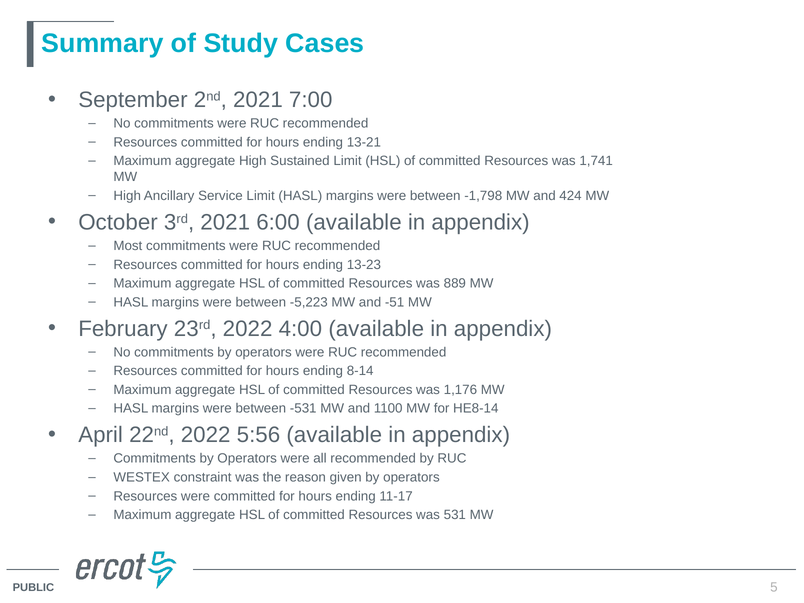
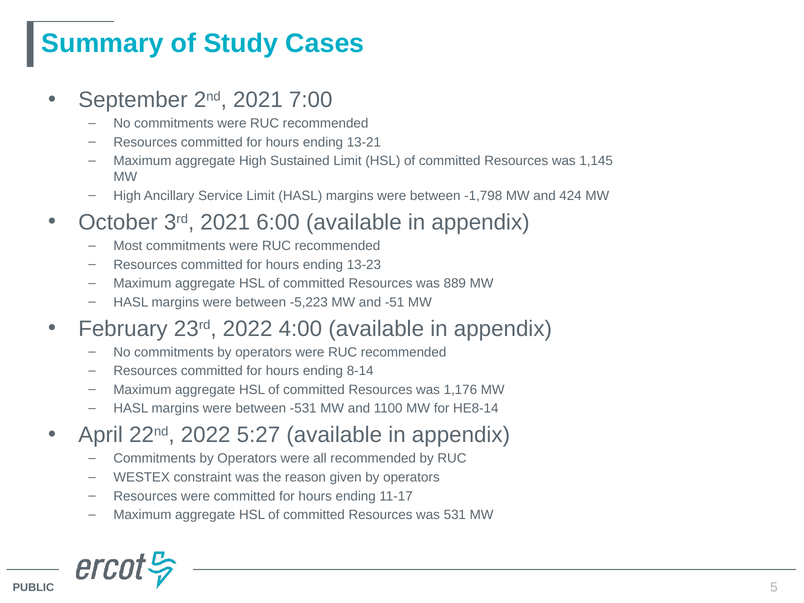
1,741: 1,741 -> 1,145
5:56: 5:56 -> 5:27
